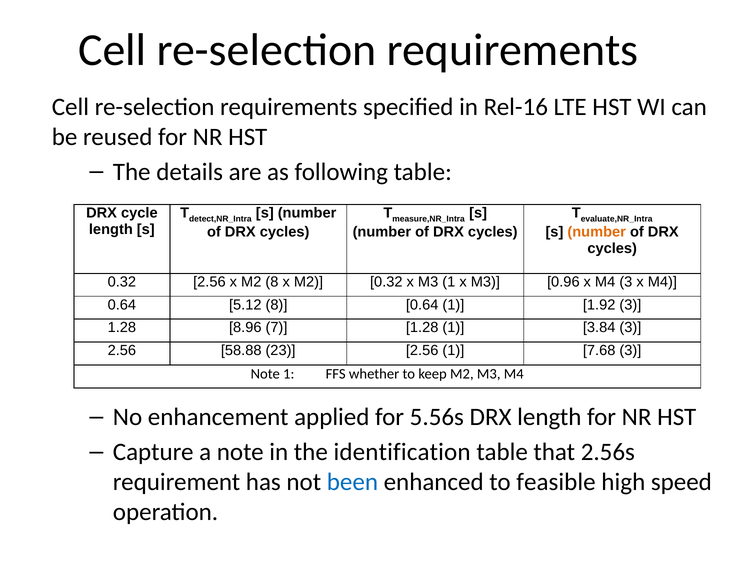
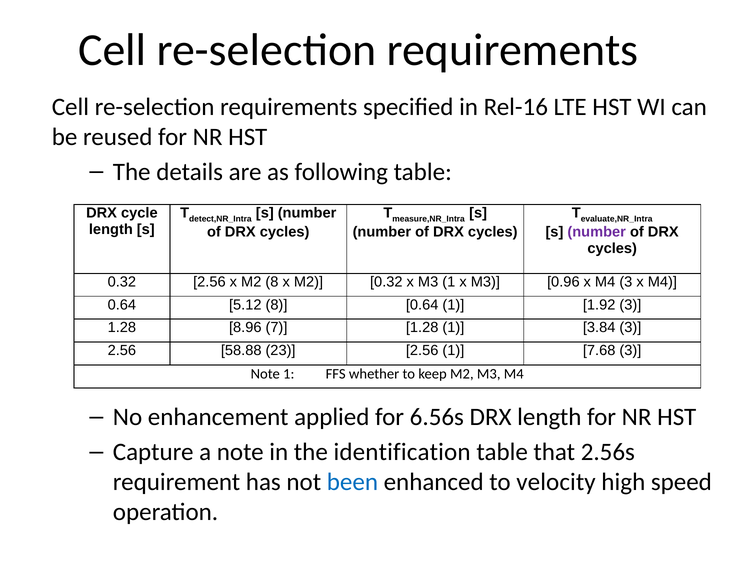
number at (597, 232) colour: orange -> purple
5.56s: 5.56s -> 6.56s
feasible: feasible -> velocity
